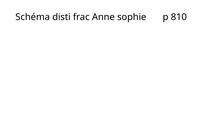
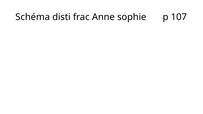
810: 810 -> 107
